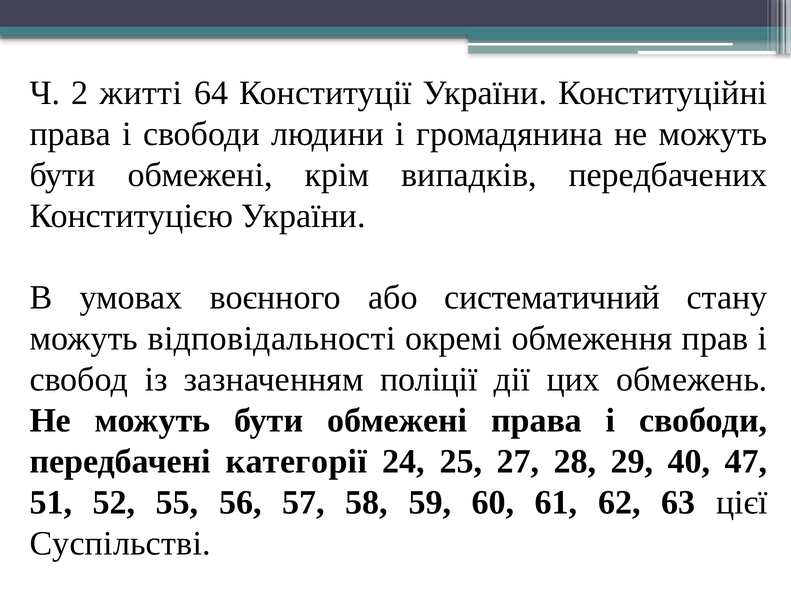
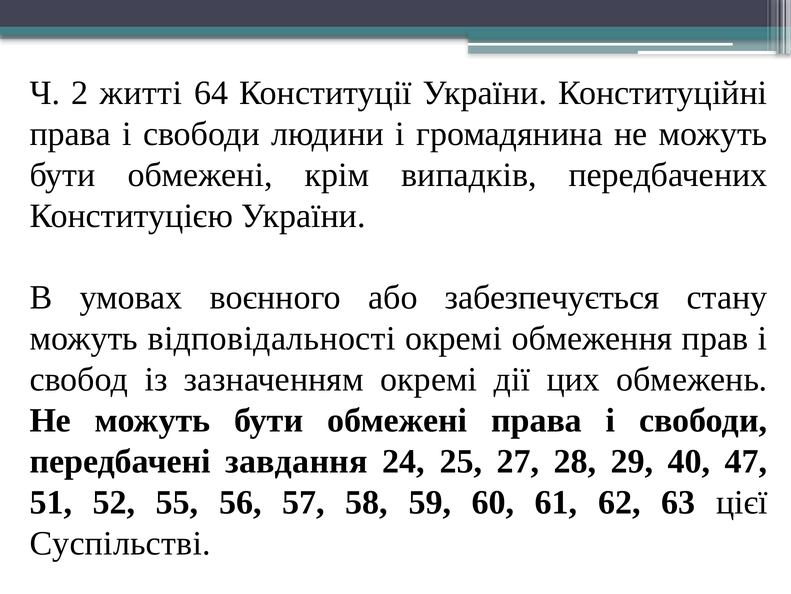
систематичний: систематичний -> забезпечується
зазначенням поліції: поліції -> окремі
категорії: категорії -> завдання
